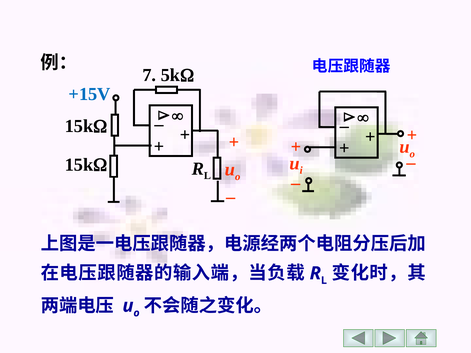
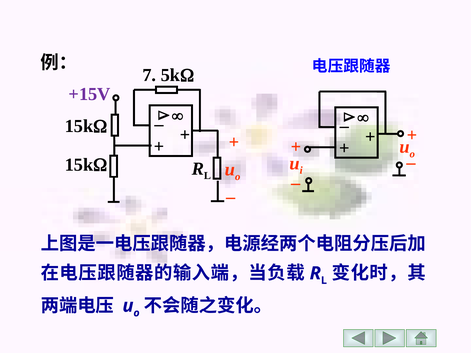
+15V colour: blue -> purple
